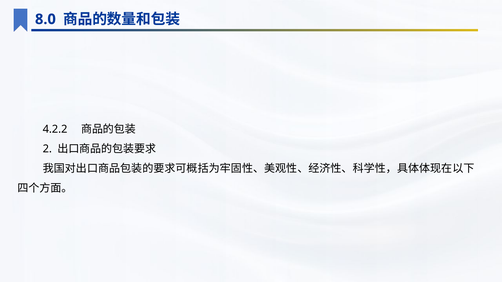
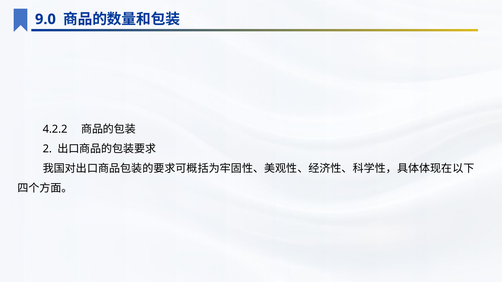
8.0: 8.0 -> 9.0
